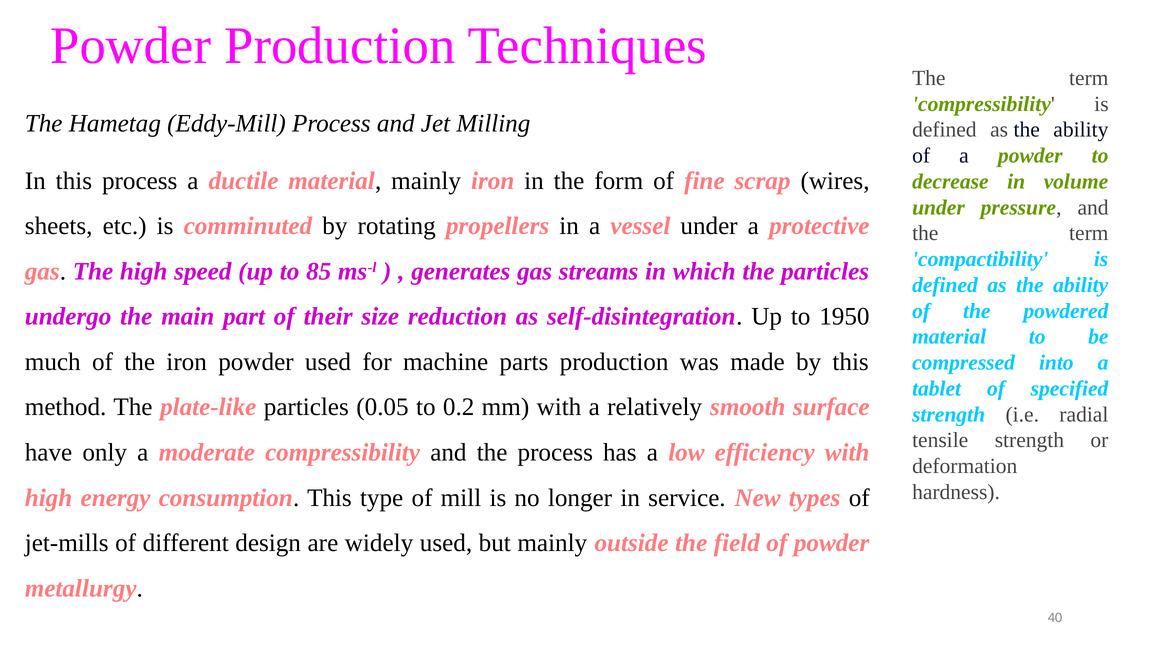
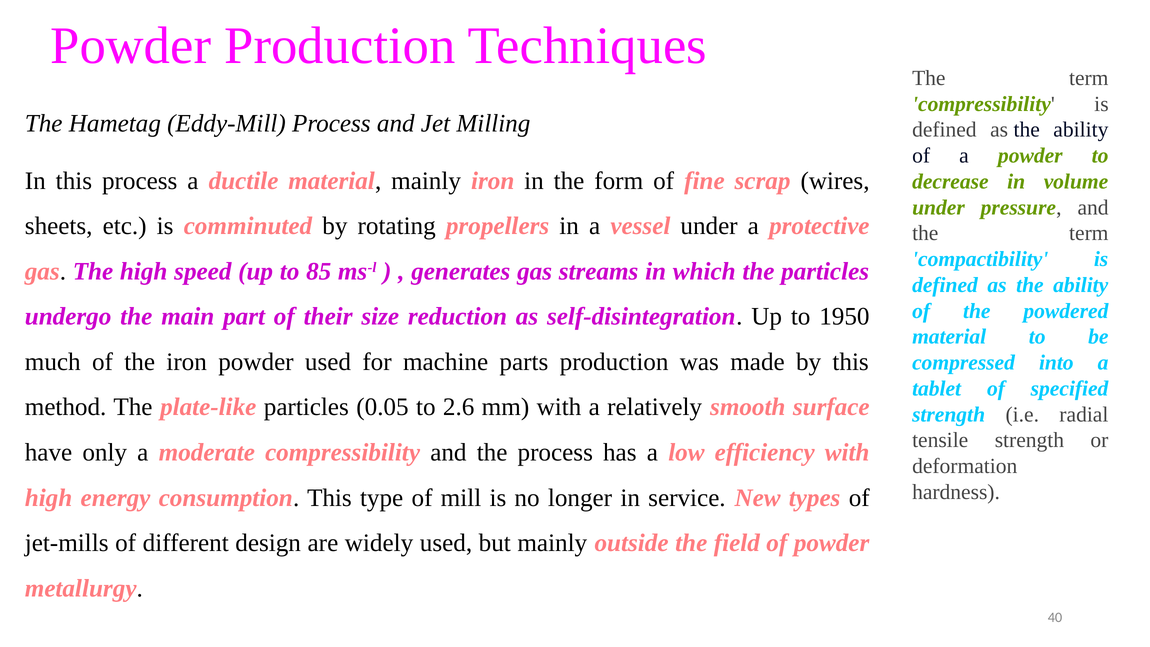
0.2: 0.2 -> 2.6
